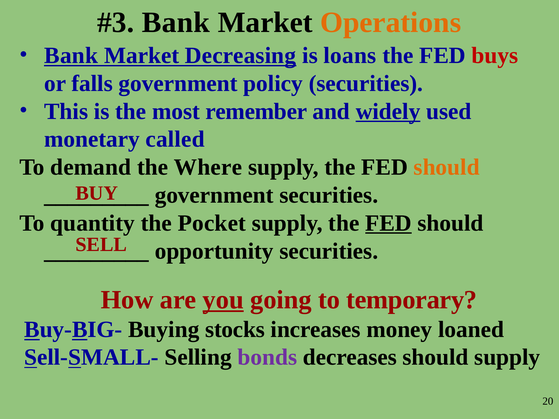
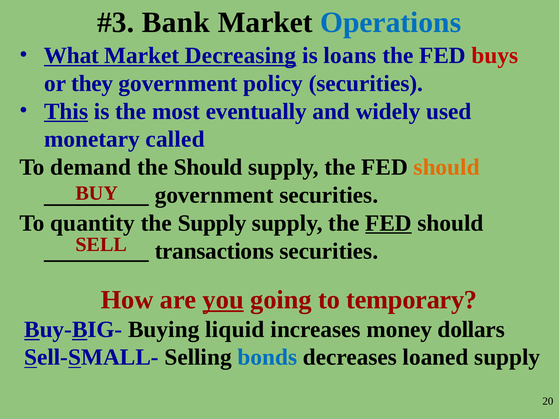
Operations colour: orange -> blue
Bank at (71, 56): Bank -> What
falls: falls -> they
This underline: none -> present
remember: remember -> eventually
widely underline: present -> none
the Where: Where -> Should
the Pocket: Pocket -> Supply
opportunity: opportunity -> transactions
stocks: stocks -> liquid
loaned: loaned -> dollars
bonds colour: purple -> blue
decreases should: should -> loaned
